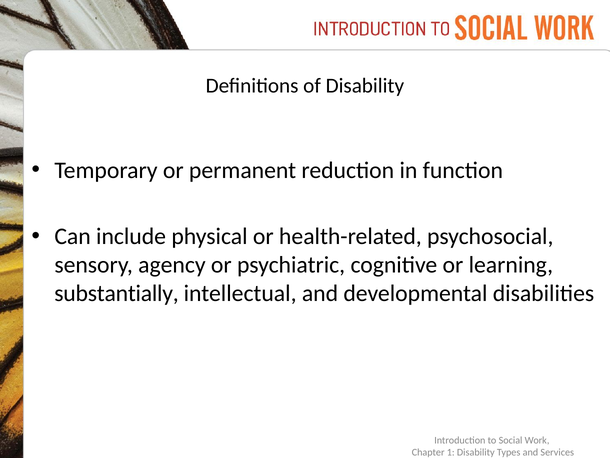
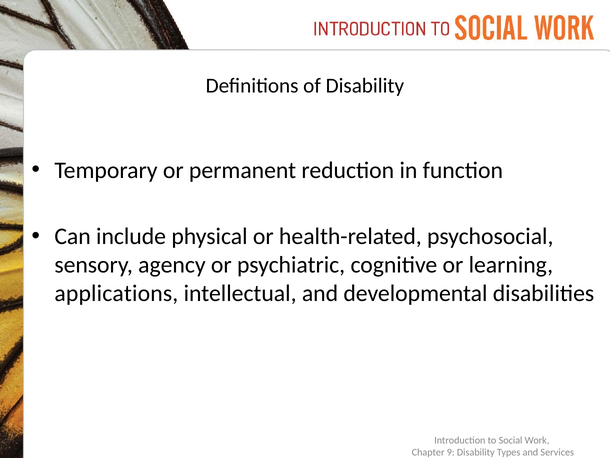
substantially: substantially -> applications
1: 1 -> 9
